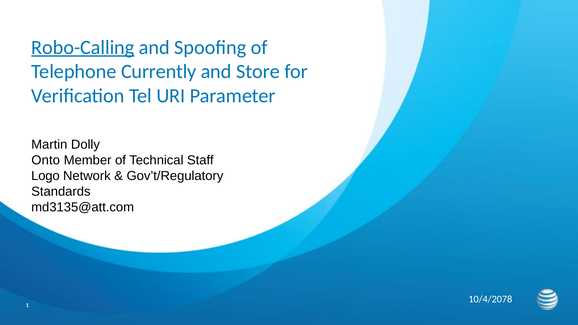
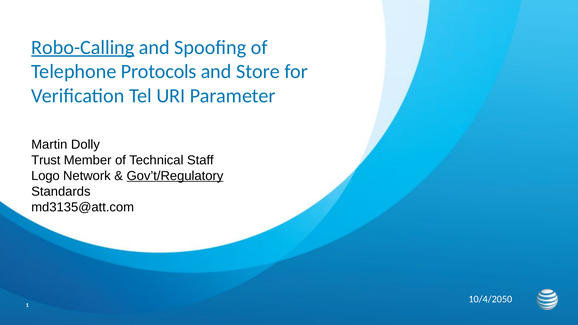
Currently: Currently -> Protocols
Onto: Onto -> Trust
Gov’t/Regulatory underline: none -> present
10/4/2078: 10/4/2078 -> 10/4/2050
